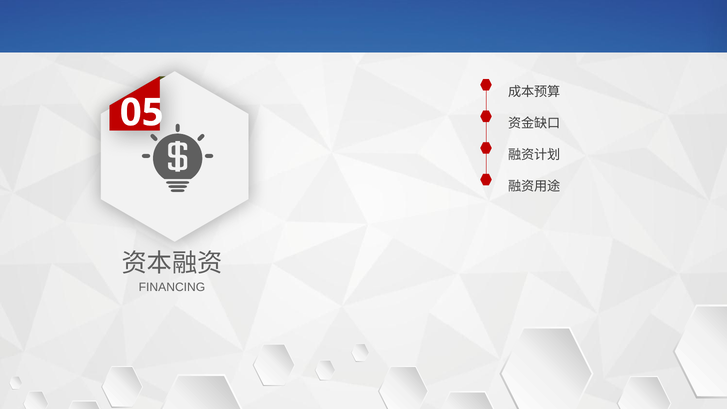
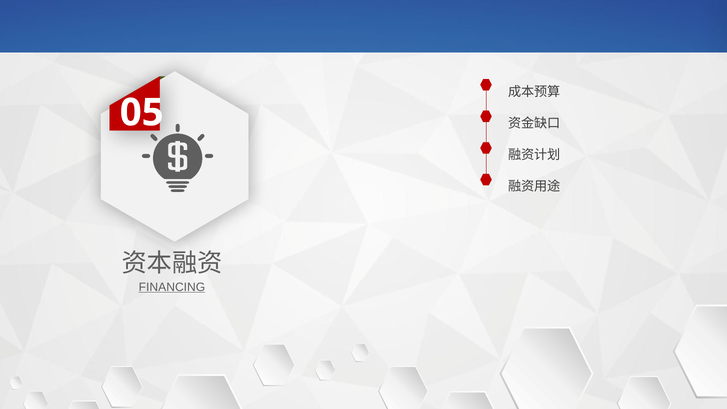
FINANCING underline: none -> present
